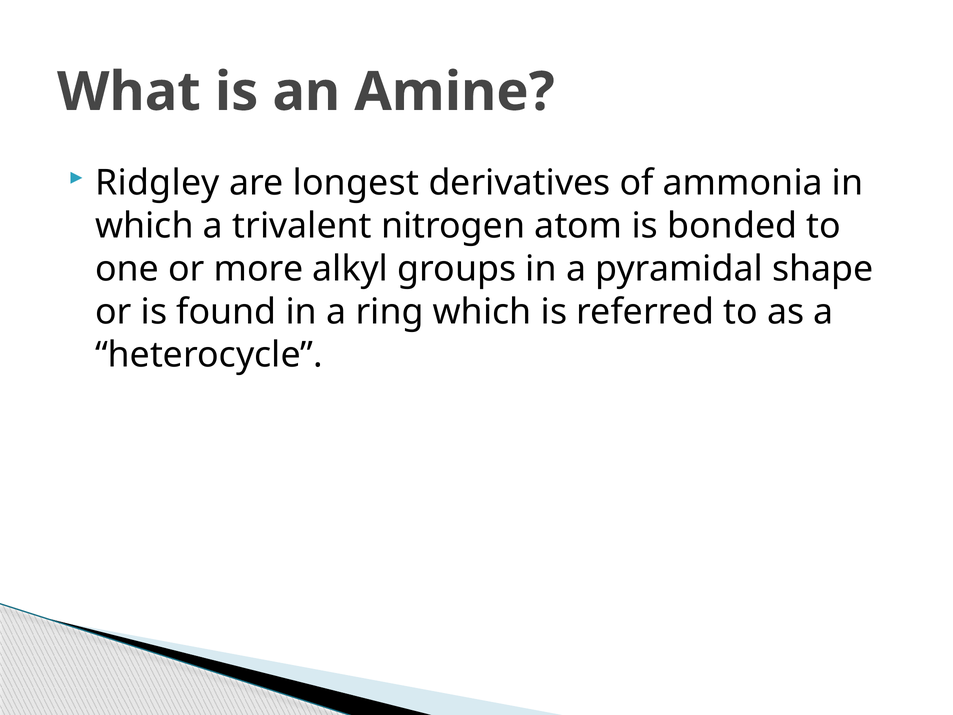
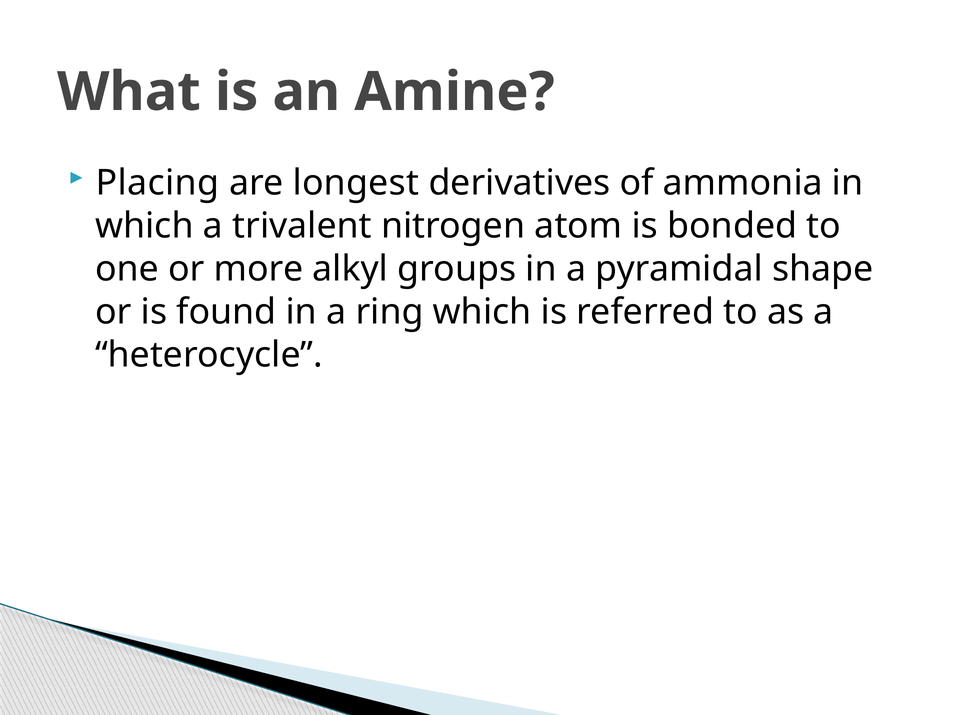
Ridgley: Ridgley -> Placing
